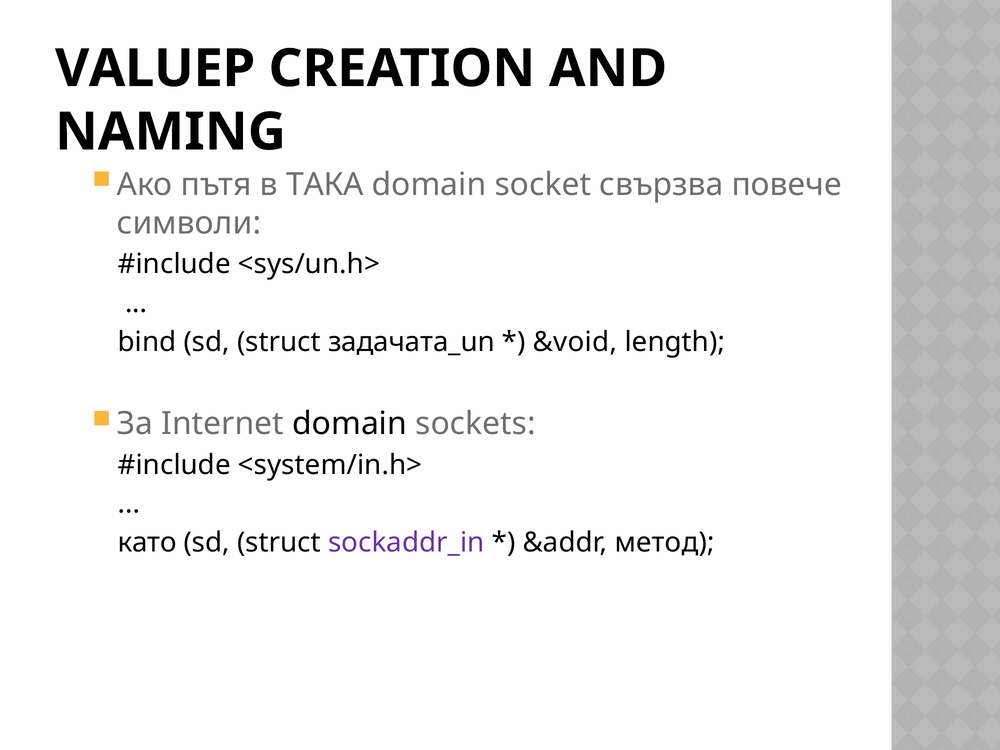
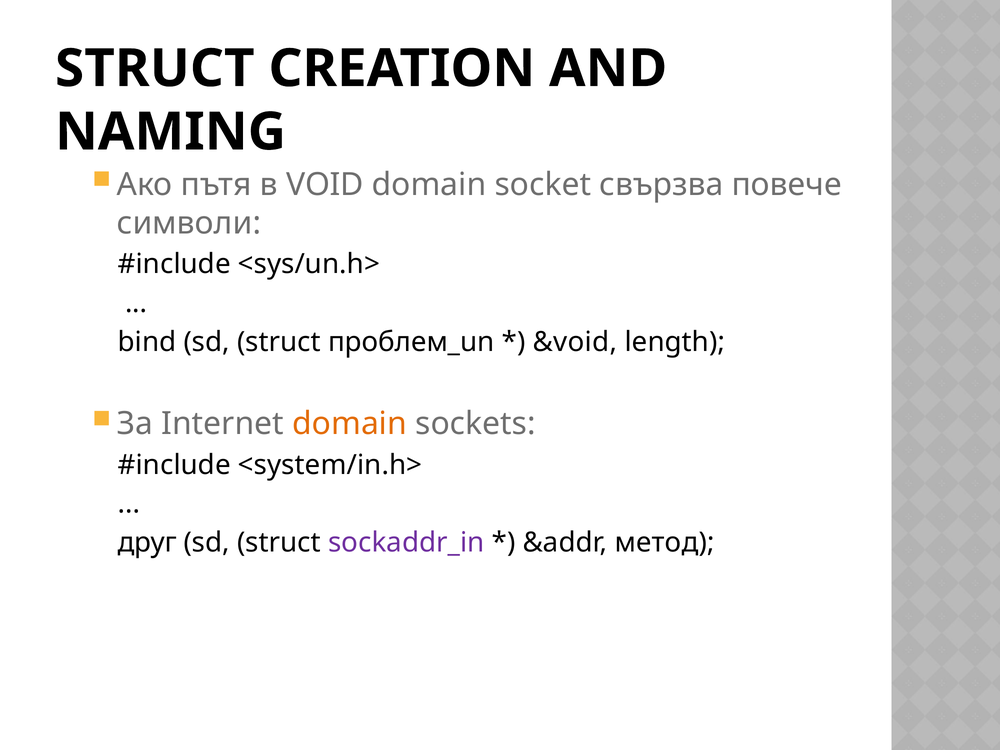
VALUEP at (155, 69): VALUEP -> STRUCT
ТАКА: ТАКА -> VOID
задачата_un: задачата_un -> проблем_un
domain at (350, 424) colour: black -> orange
като: като -> друг
